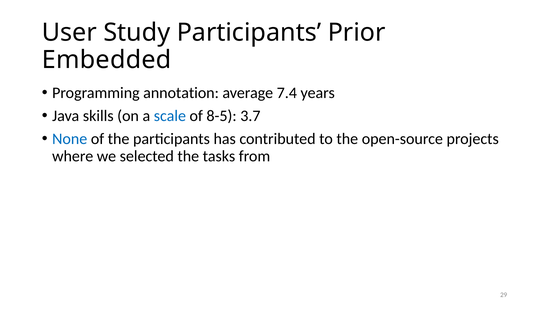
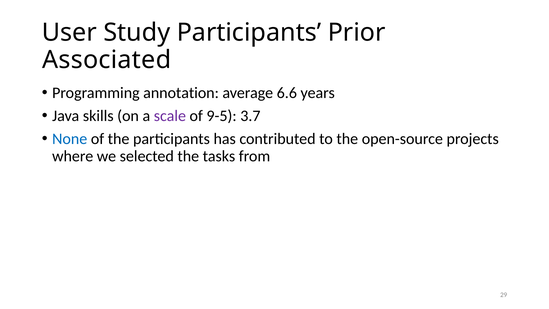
Embedded: Embedded -> Associated
7.4: 7.4 -> 6.6
scale colour: blue -> purple
8-5: 8-5 -> 9-5
